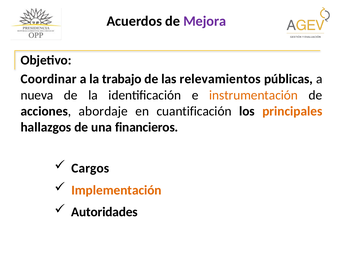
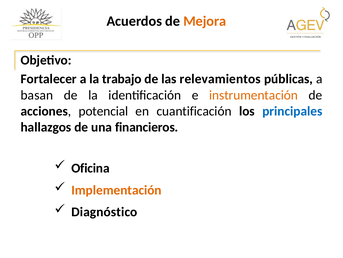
Mejora colour: purple -> orange
Coordinar: Coordinar -> Fortalecer
nueva: nueva -> basan
abordaje: abordaje -> potencial
principales colour: orange -> blue
Cargos: Cargos -> Oficina
Autoridades: Autoridades -> Diagnóstico
